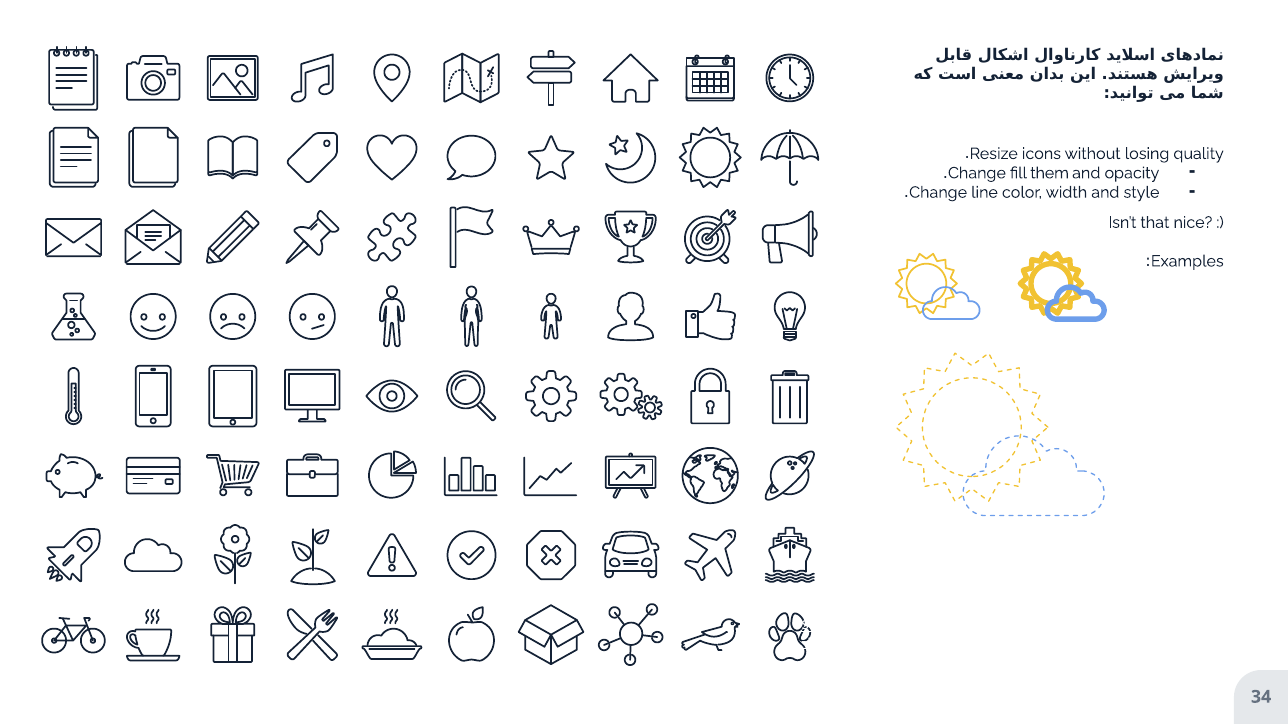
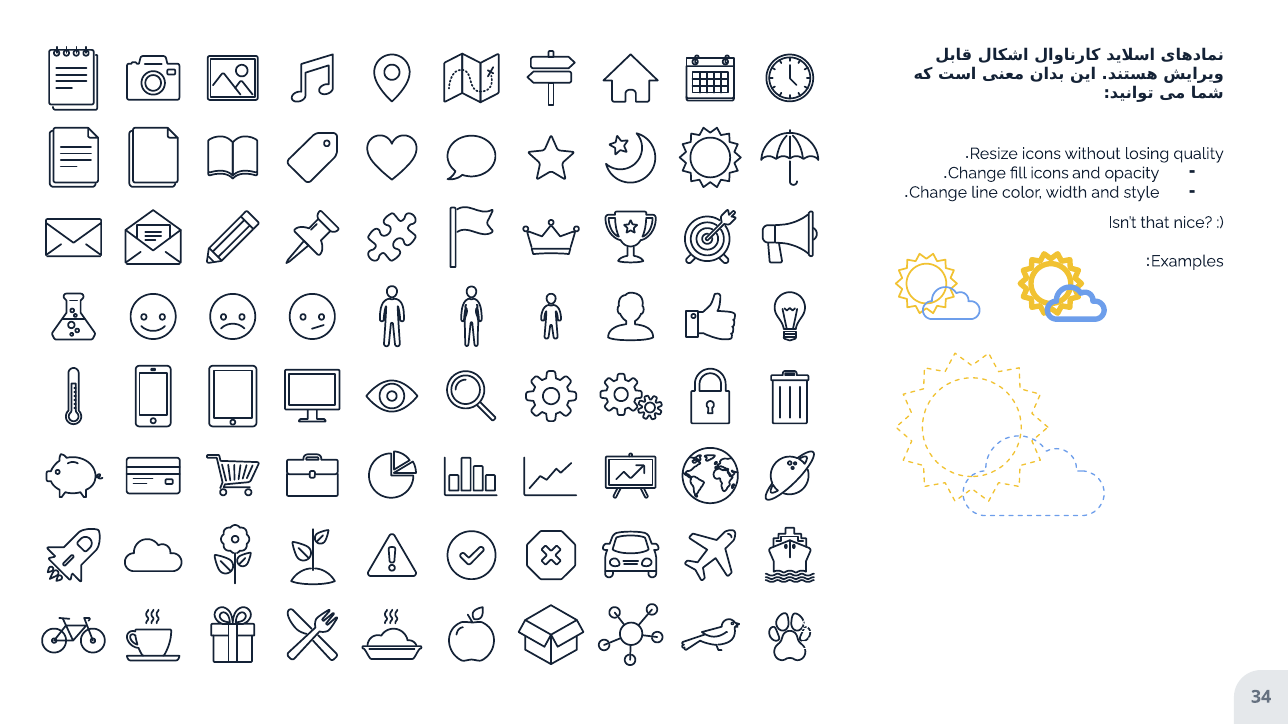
fill them: them -> icons
